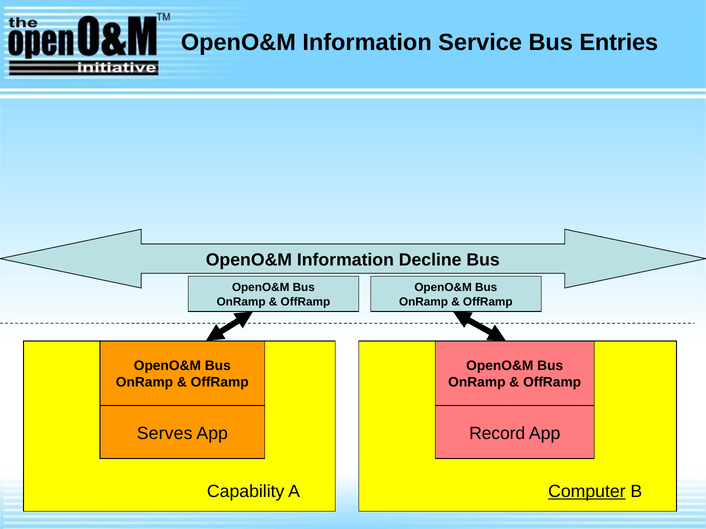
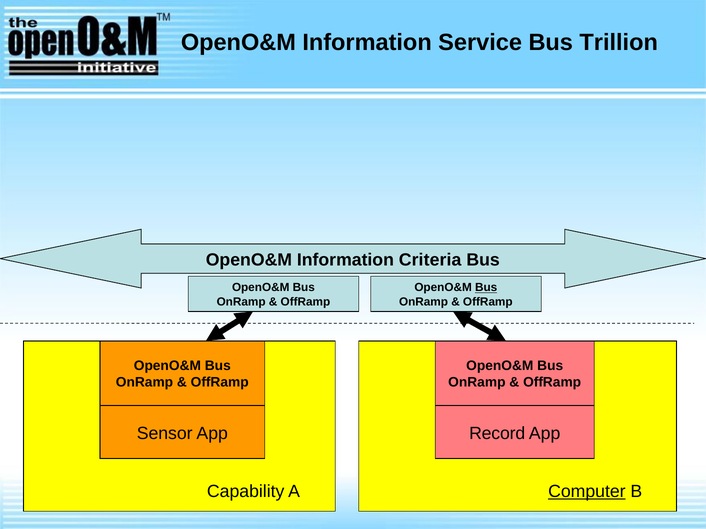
Entries: Entries -> Trillion
Decline: Decline -> Criteria
Bus at (486, 288) underline: none -> present
Serves: Serves -> Sensor
